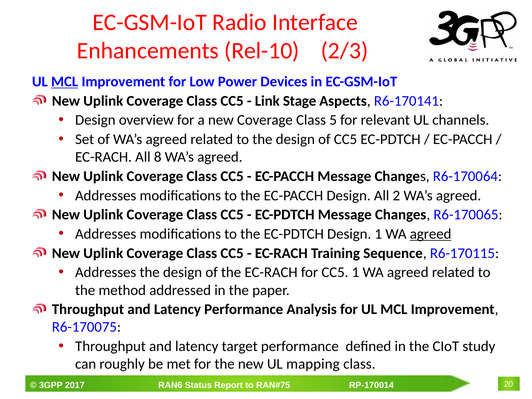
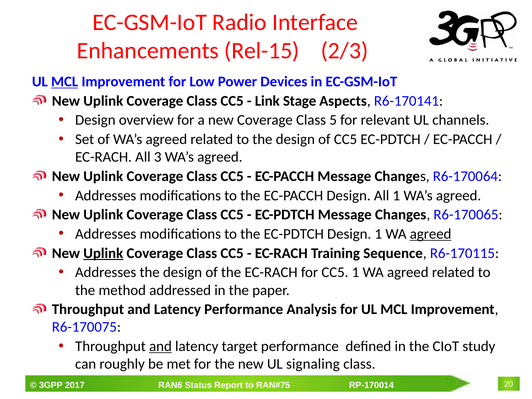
Rel-10: Rel-10 -> Rel-15
8: 8 -> 3
All 2: 2 -> 1
Uplink at (103, 253) underline: none -> present
and at (160, 346) underline: none -> present
mapping: mapping -> signaling
